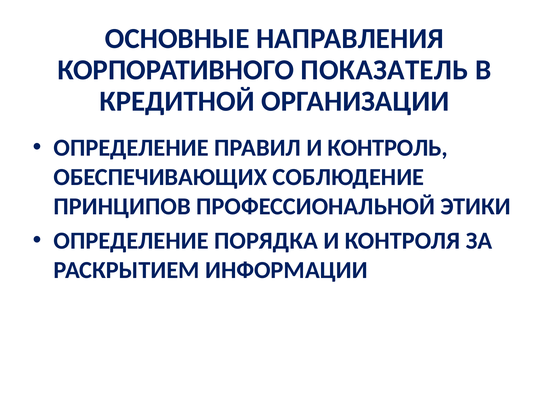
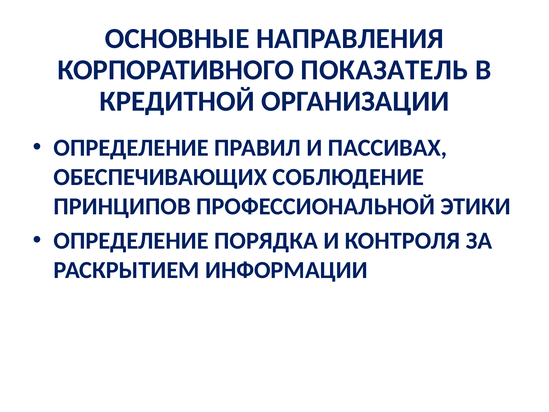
КОНТРОЛЬ: КОНТРОЛЬ -> ПАССИВАХ
